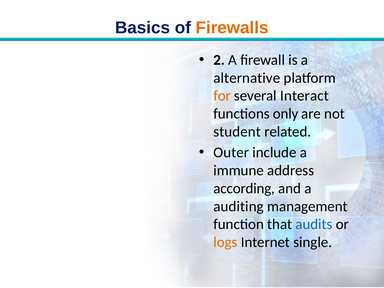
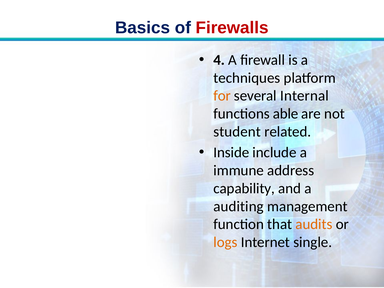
Firewalls colour: orange -> red
2: 2 -> 4
alternative: alternative -> techniques
Interact: Interact -> Internal
only: only -> able
Outer: Outer -> Inside
according: according -> capability
audits colour: blue -> orange
